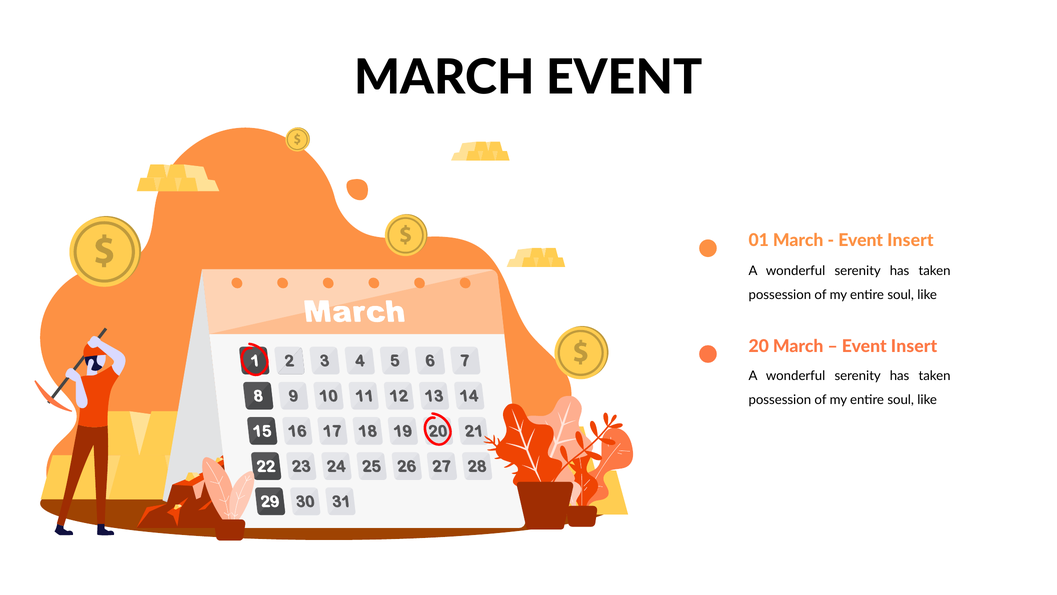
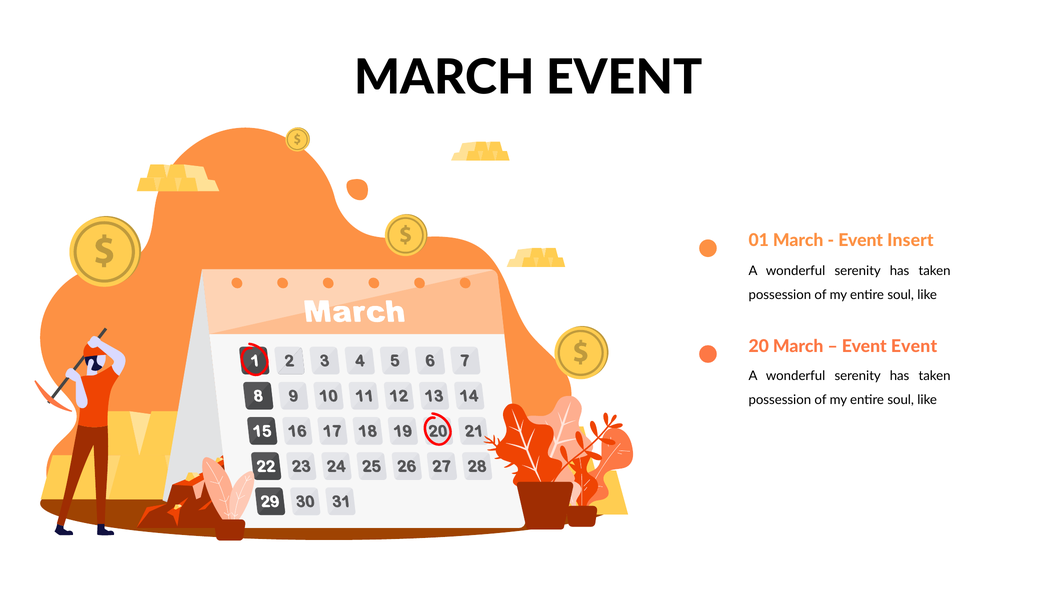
Insert at (914, 346): Insert -> Event
